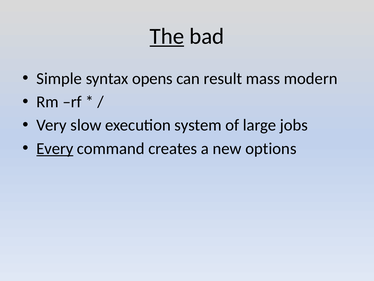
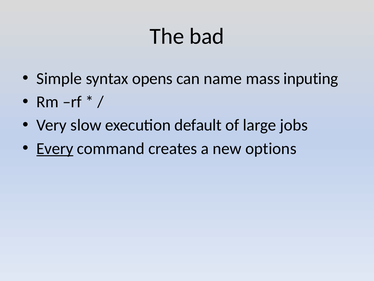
The underline: present -> none
result: result -> name
modern: modern -> inputing
system: system -> default
